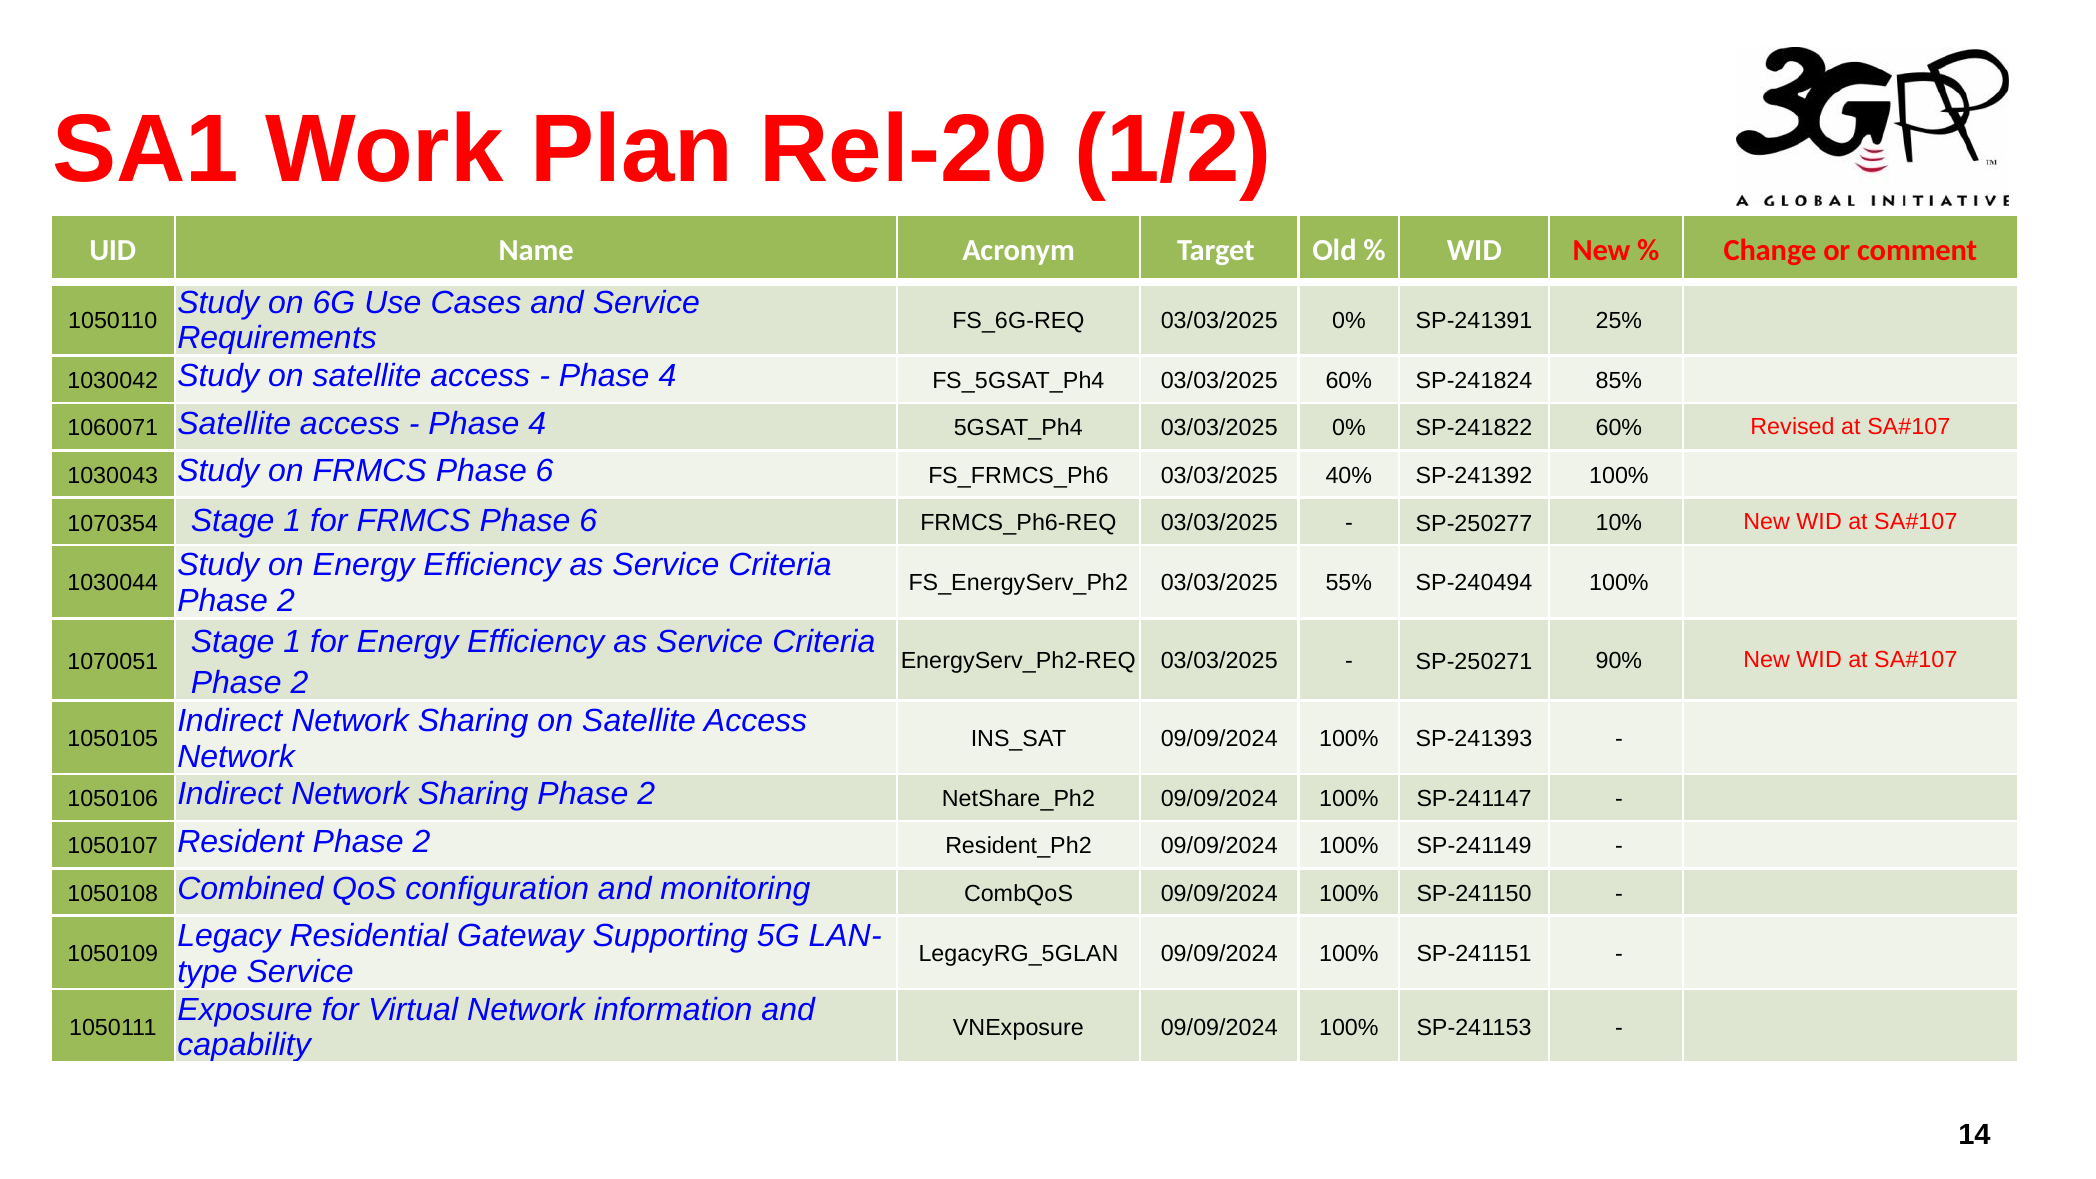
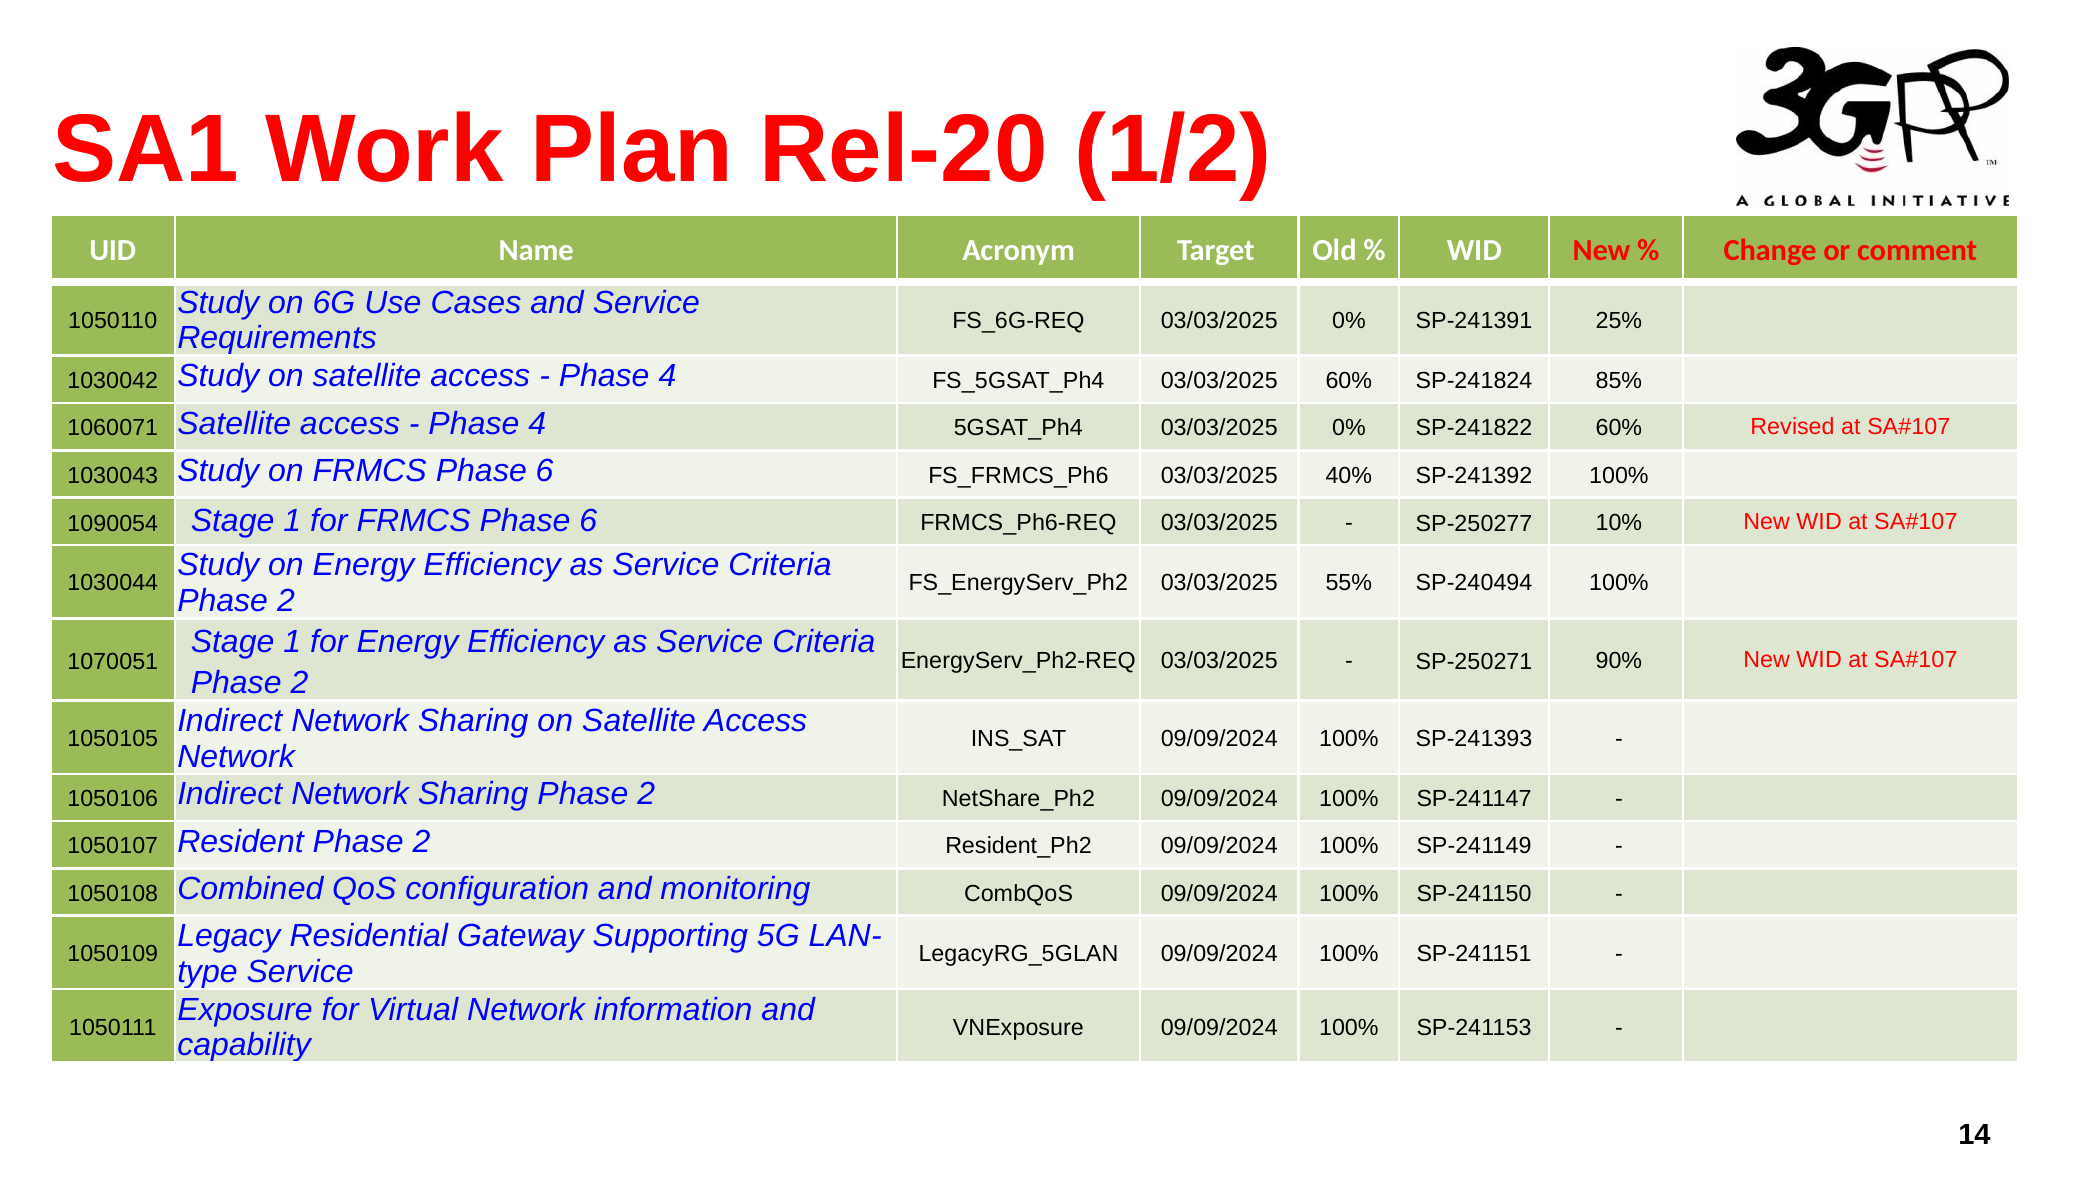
1070354: 1070354 -> 1090054
